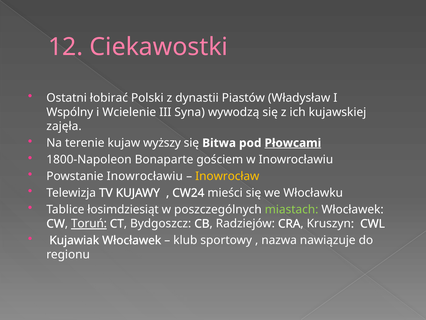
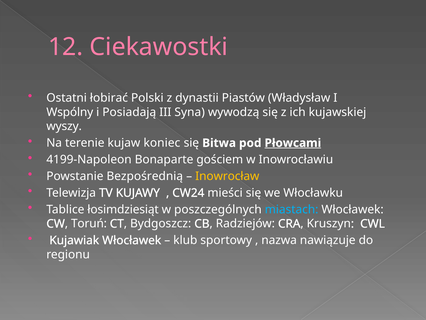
Wcielenie: Wcielenie -> Posiadają
zajęła: zajęła -> wyszy
wyższy: wyższy -> koniec
1800-Napoleon: 1800-Napoleon -> 4199-Napoleon
Powstanie Inowrocławiu: Inowrocławiu -> Bezpośrednią
miastach colour: light green -> light blue
Toruń underline: present -> none
